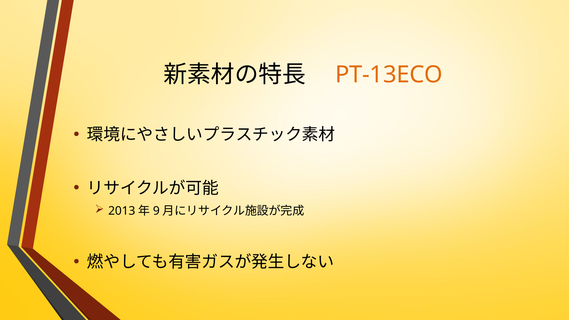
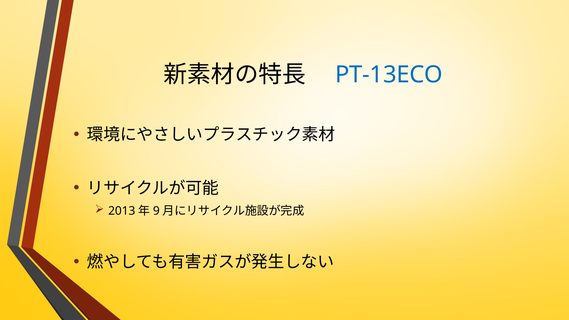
PT-13ECO colour: orange -> blue
